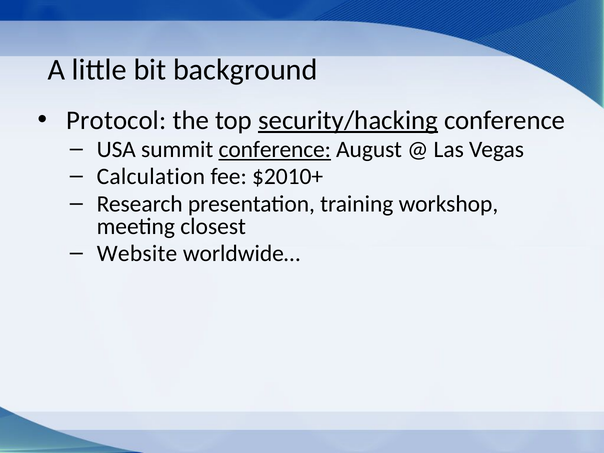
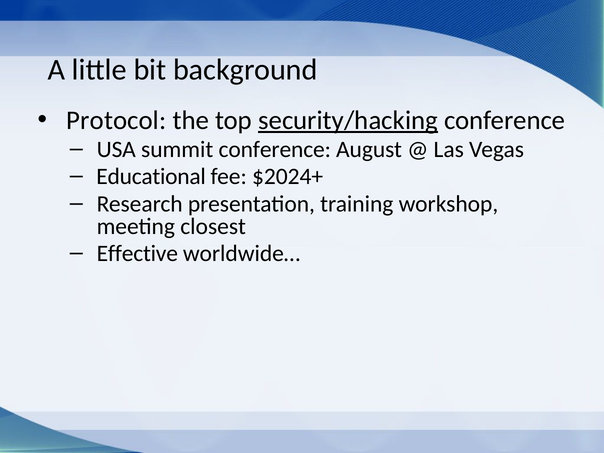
conference at (275, 149) underline: present -> none
Calculation: Calculation -> Educational
$2010+: $2010+ -> $2024+
Website: Website -> Effective
